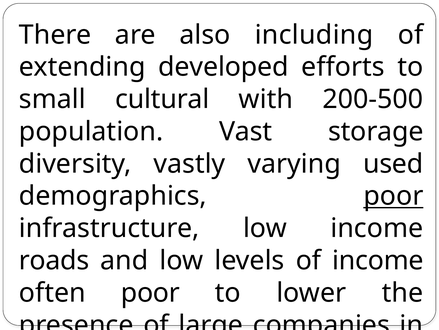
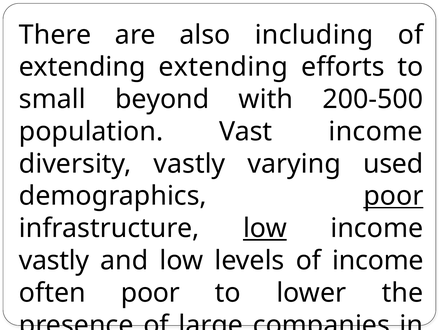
extending developed: developed -> extending
cultural: cultural -> beyond
Vast storage: storage -> income
low at (265, 228) underline: none -> present
roads at (54, 260): roads -> vastly
